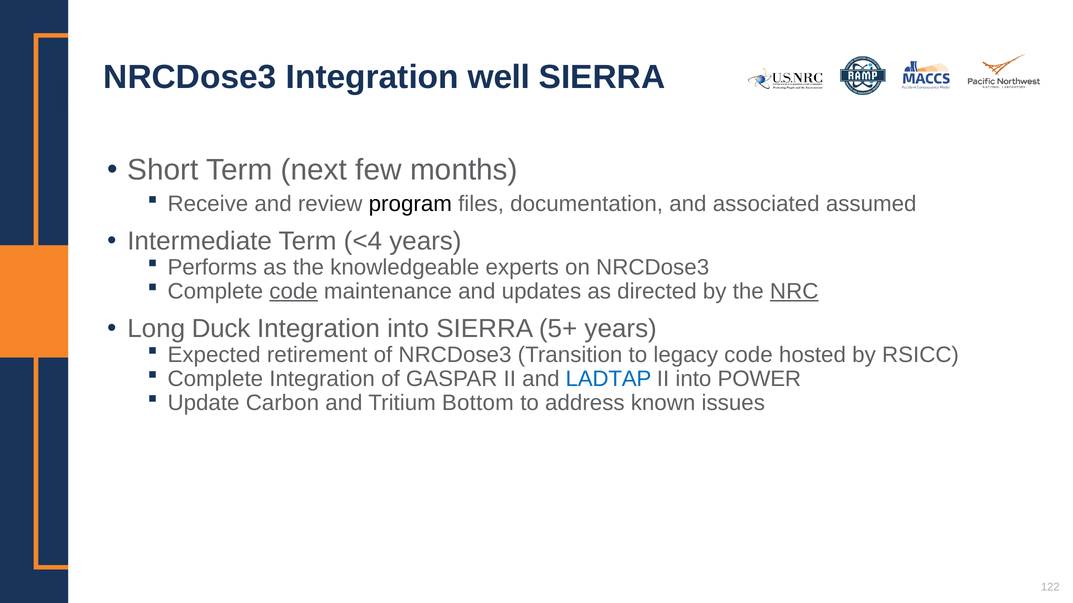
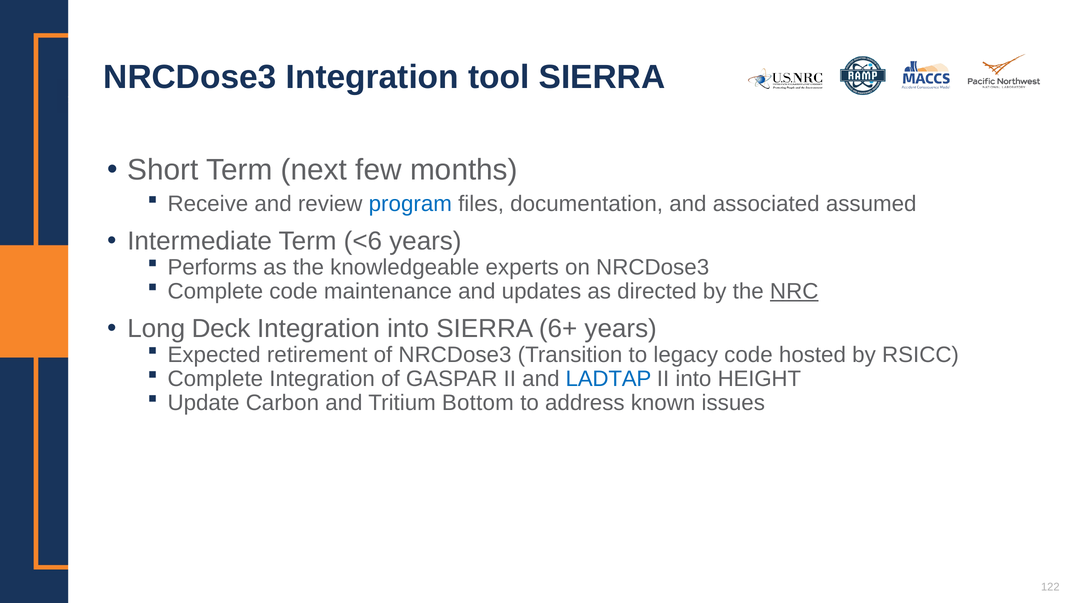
well: well -> tool
program colour: black -> blue
<4: <4 -> <6
code at (294, 292) underline: present -> none
Duck: Duck -> Deck
5+: 5+ -> 6+
POWER: POWER -> HEIGHT
